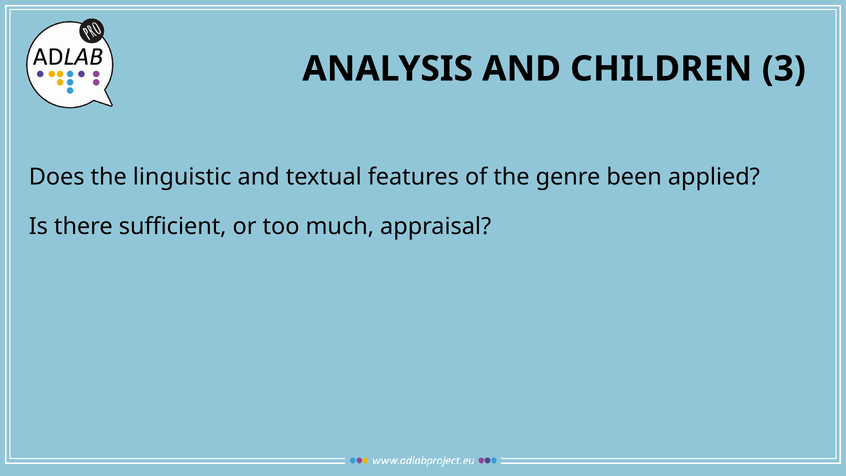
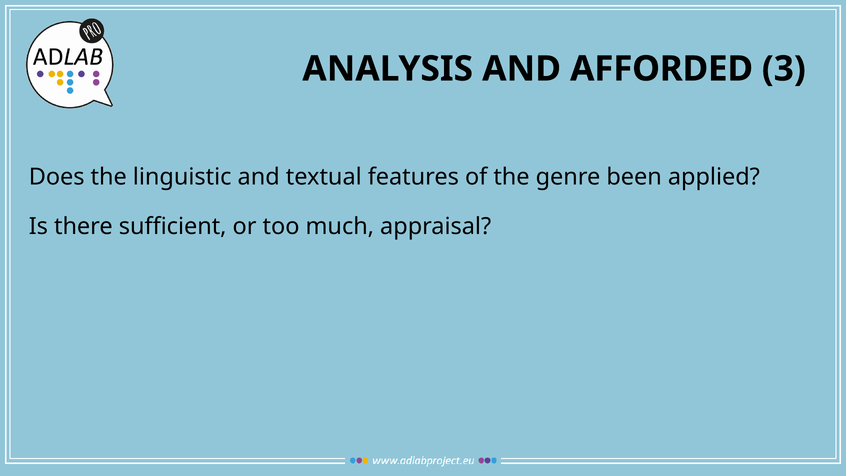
CHILDREN: CHILDREN -> AFFORDED
